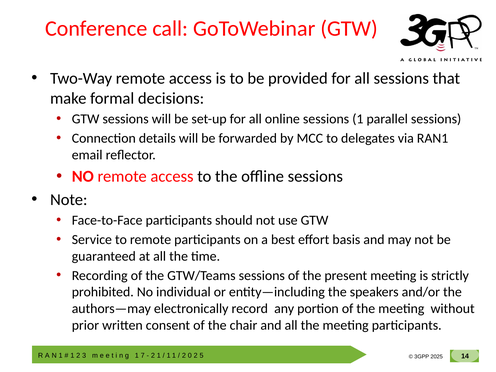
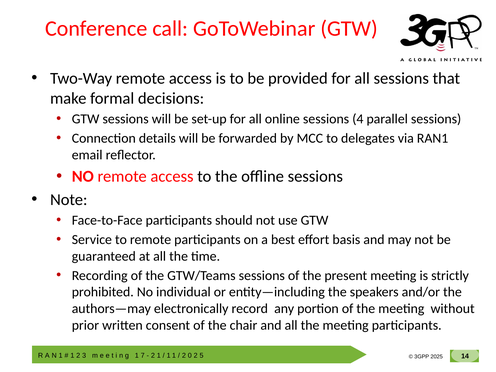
sessions 1: 1 -> 4
